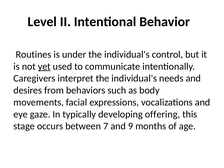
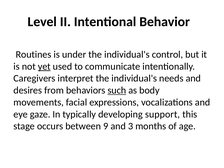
such underline: none -> present
offering: offering -> support
7: 7 -> 9
9: 9 -> 3
